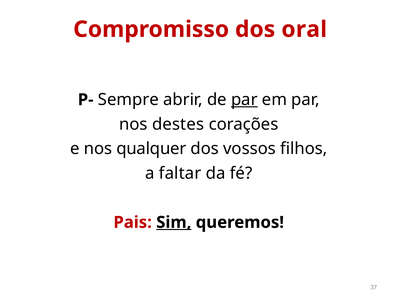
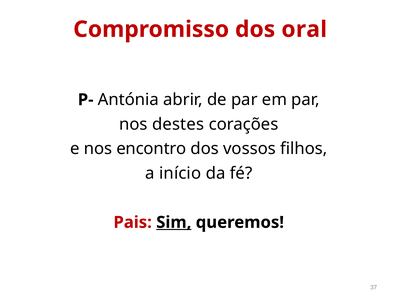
Sempre: Sempre -> Antónia
par at (244, 100) underline: present -> none
qualquer: qualquer -> encontro
faltar: faltar -> início
